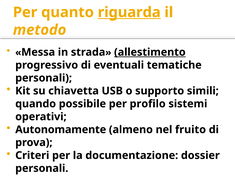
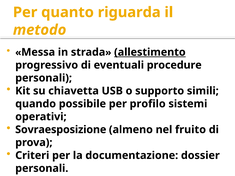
riguarda underline: present -> none
tematiche: tematiche -> procedure
Autonomamente: Autonomamente -> Sovraesposizione
